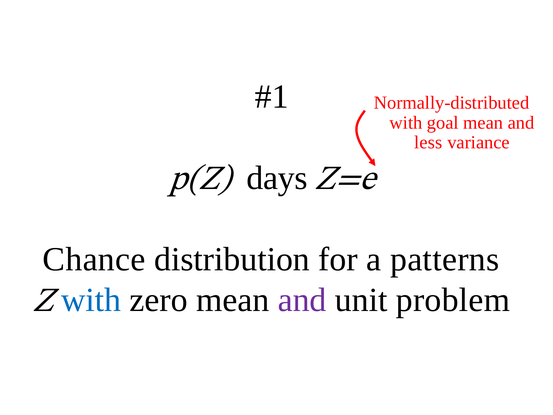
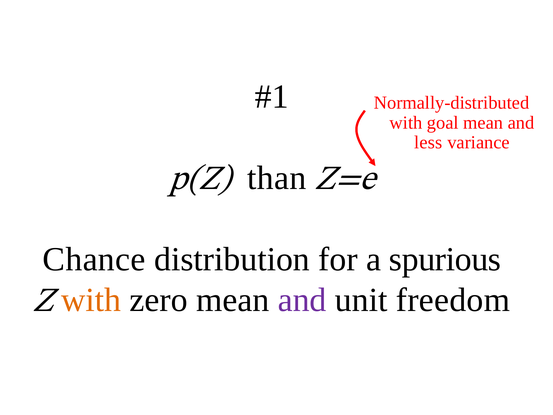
days: days -> than
patterns: patterns -> spurious
with at (91, 300) colour: blue -> orange
problem: problem -> freedom
